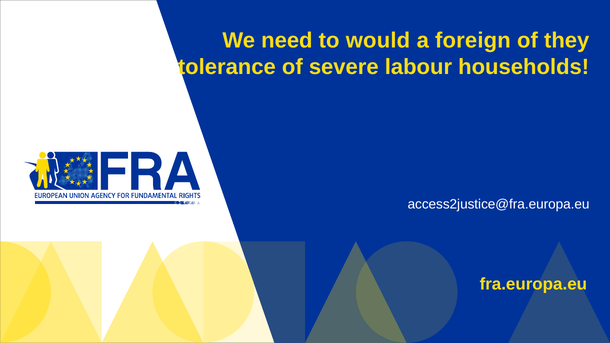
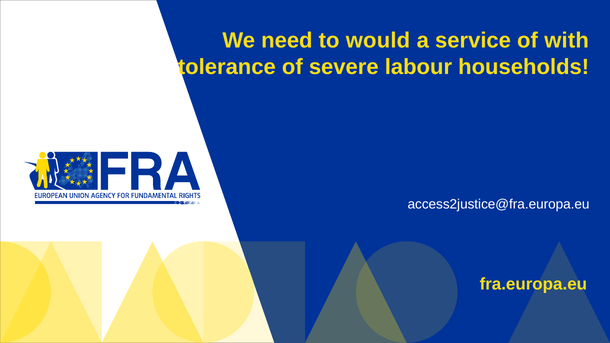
foreign: foreign -> service
they: they -> with
